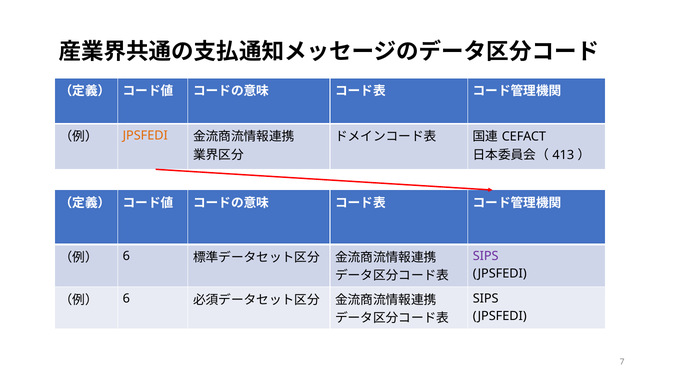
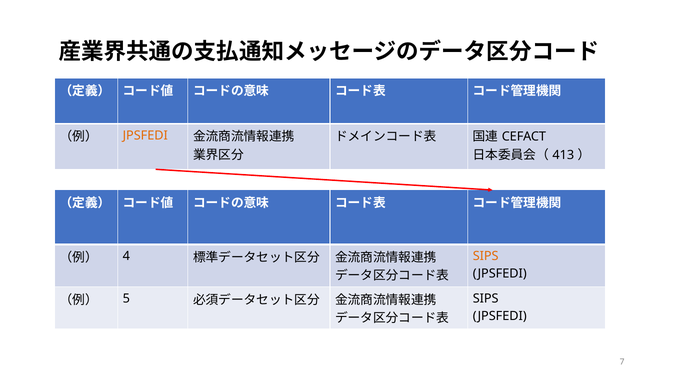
6 at (126, 256): 6 -> 4
SIPS at (486, 256) colour: purple -> orange
6 at (126, 299): 6 -> 5
